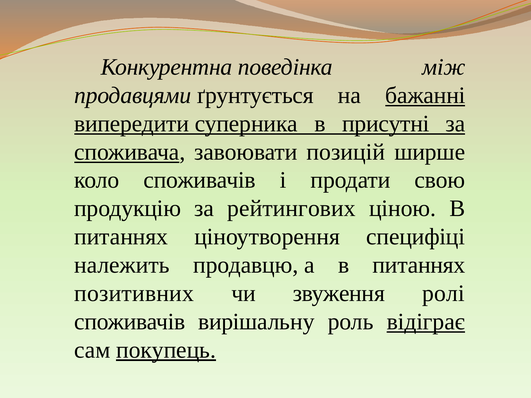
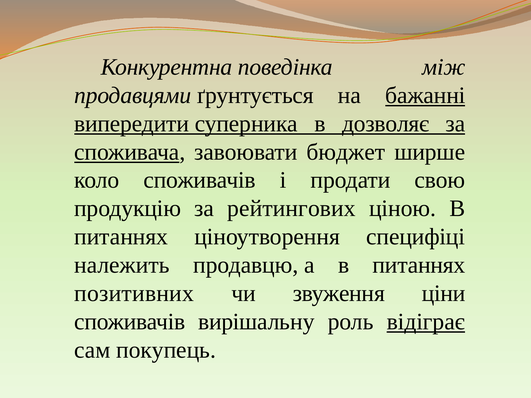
присутні: присутні -> дозволяє
позицій: позицій -> бюджет
ролі: ролі -> ціни
покупець underline: present -> none
